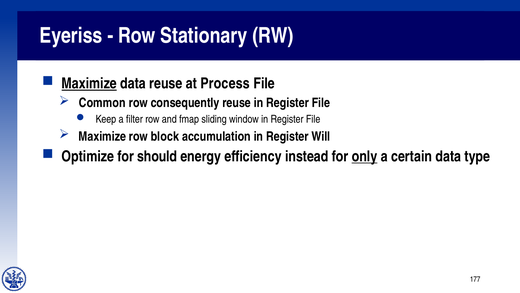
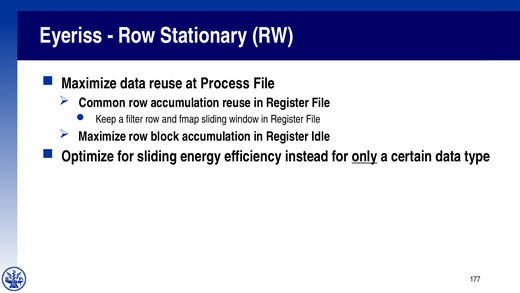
Maximize at (89, 83) underline: present -> none
row consequently: consequently -> accumulation
Will: Will -> Idle
for should: should -> sliding
